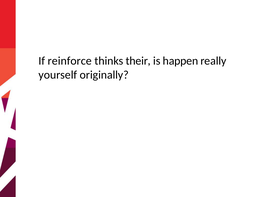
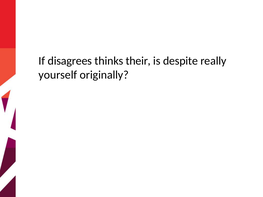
reinforce: reinforce -> disagrees
happen: happen -> despite
